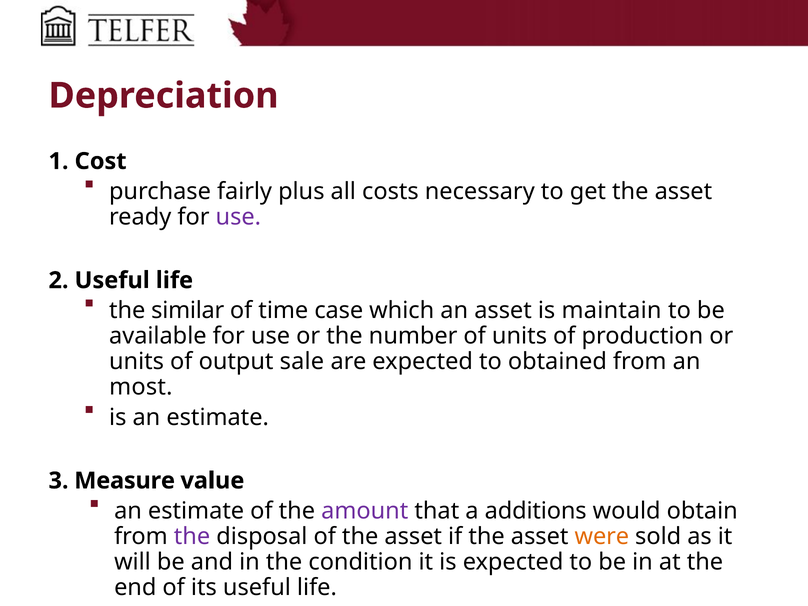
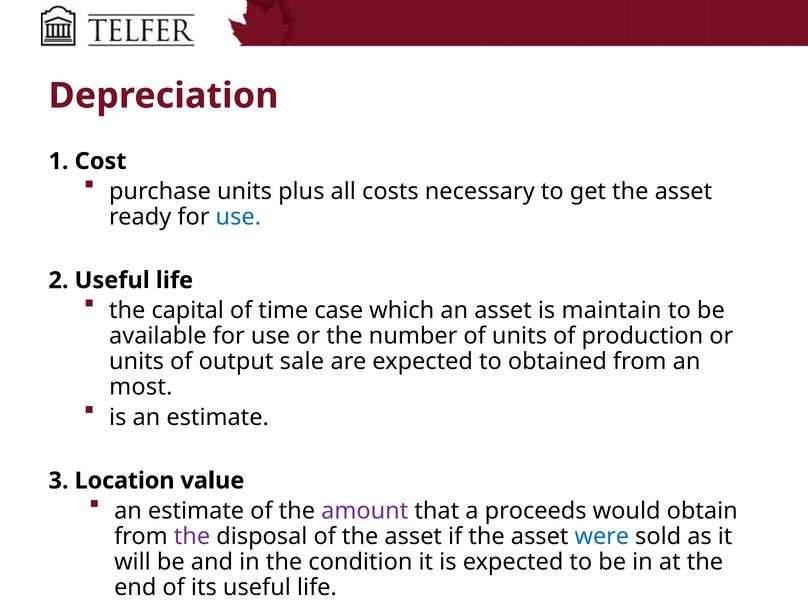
purchase fairly: fairly -> units
use at (238, 217) colour: purple -> blue
similar: similar -> capital
Measure: Measure -> Location
additions: additions -> proceeds
were colour: orange -> blue
